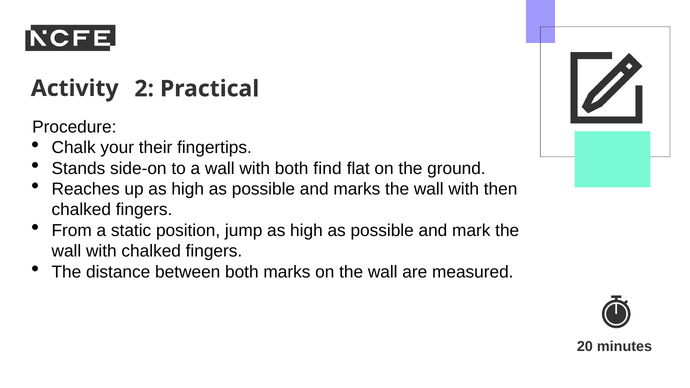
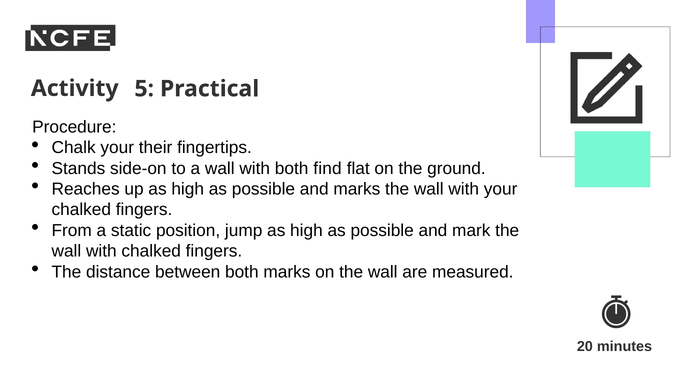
2: 2 -> 5
with then: then -> your
